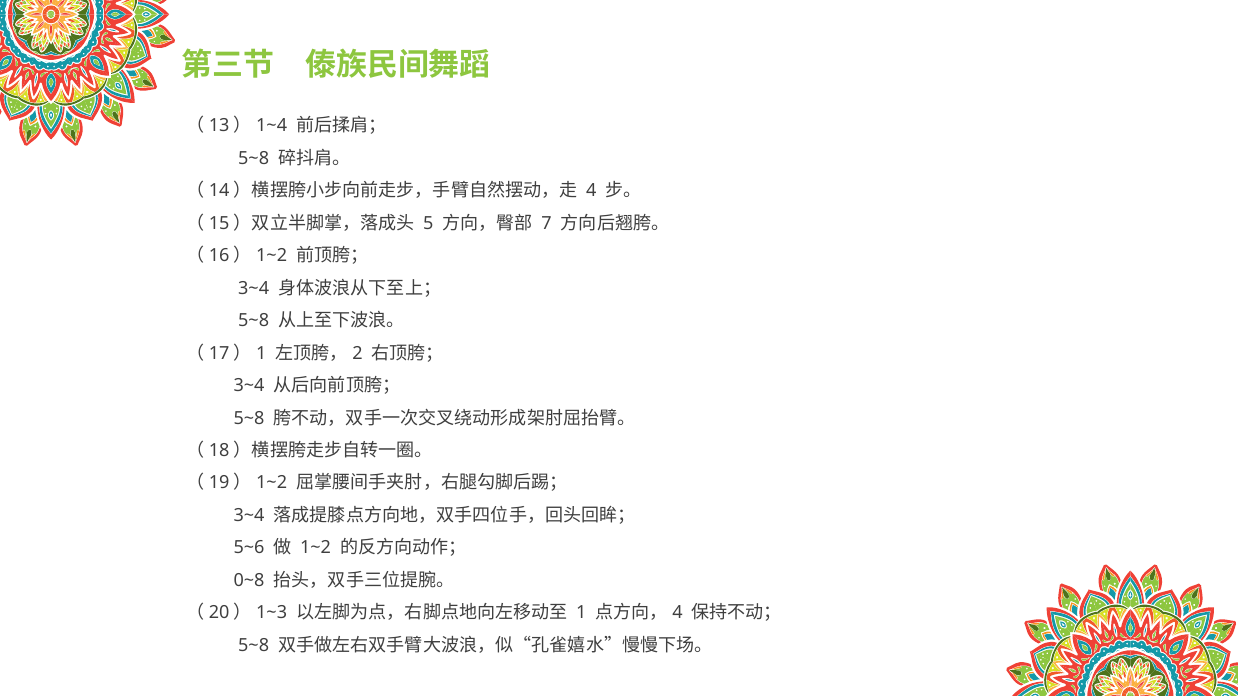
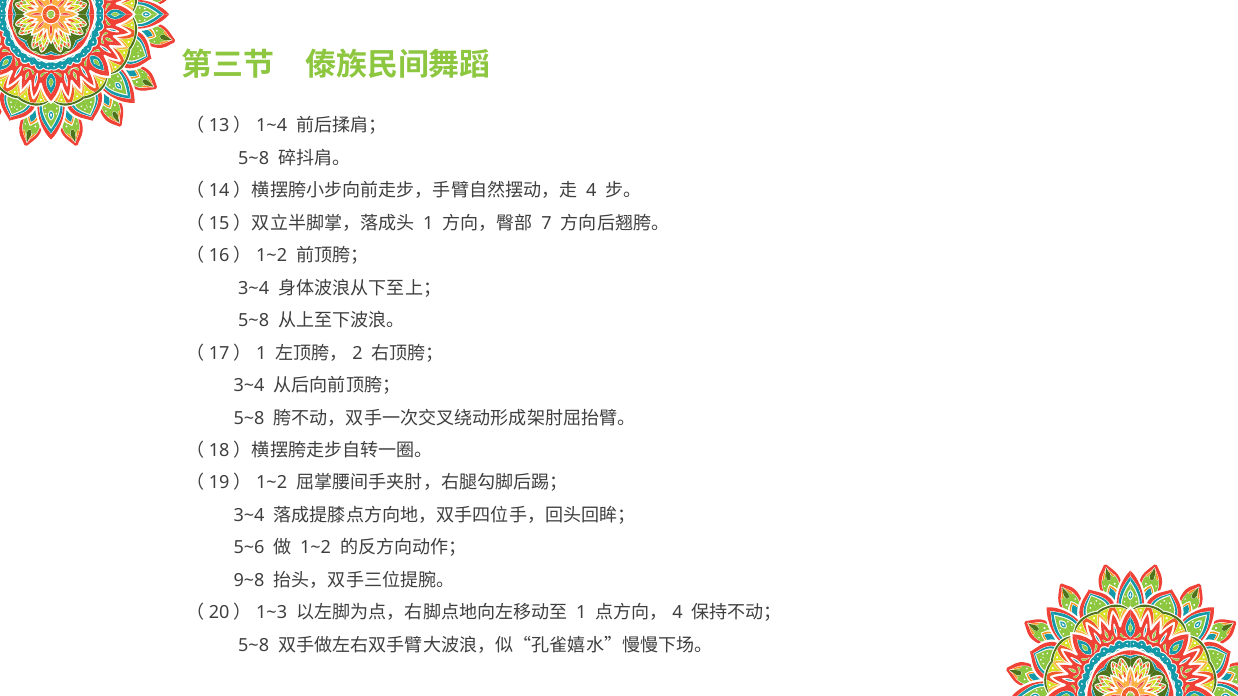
5 at (428, 223): 5 -> 1
0~8: 0~8 -> 9~8
